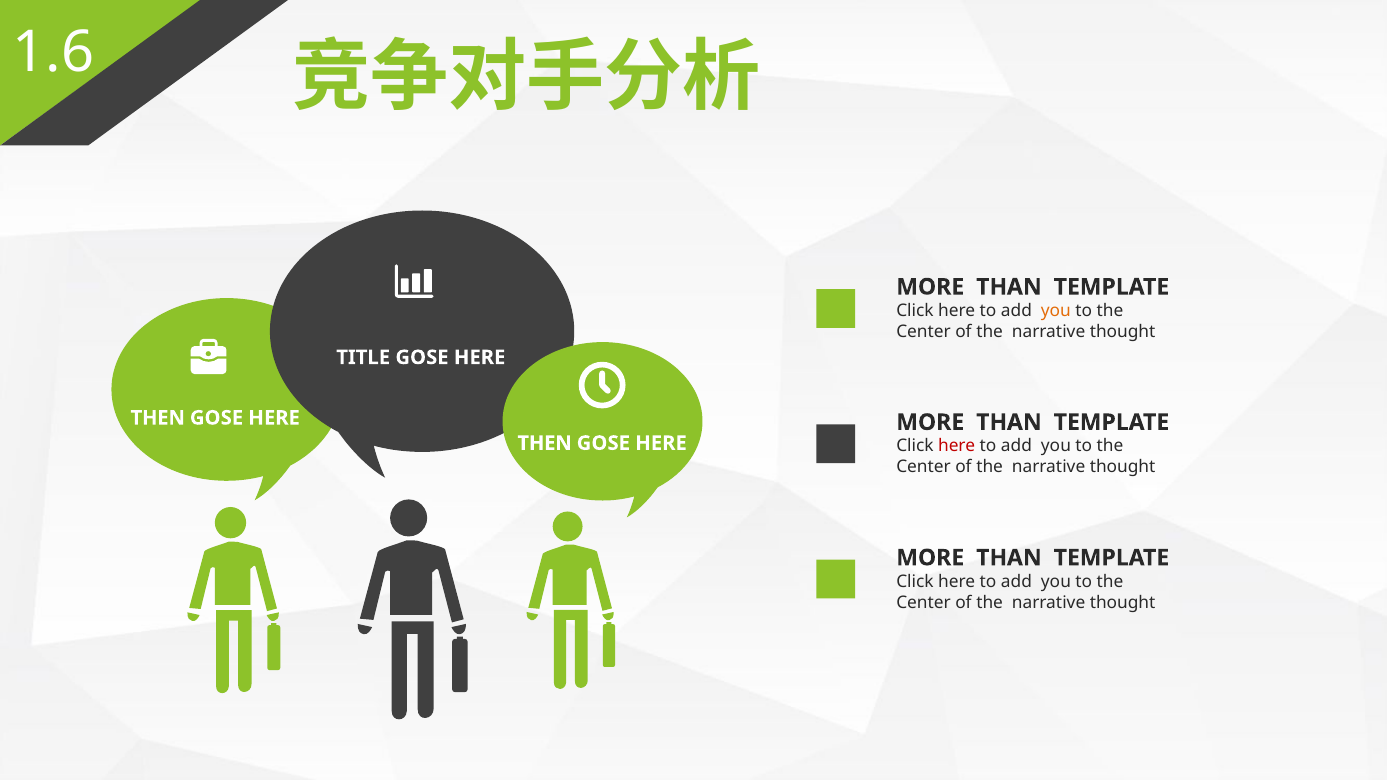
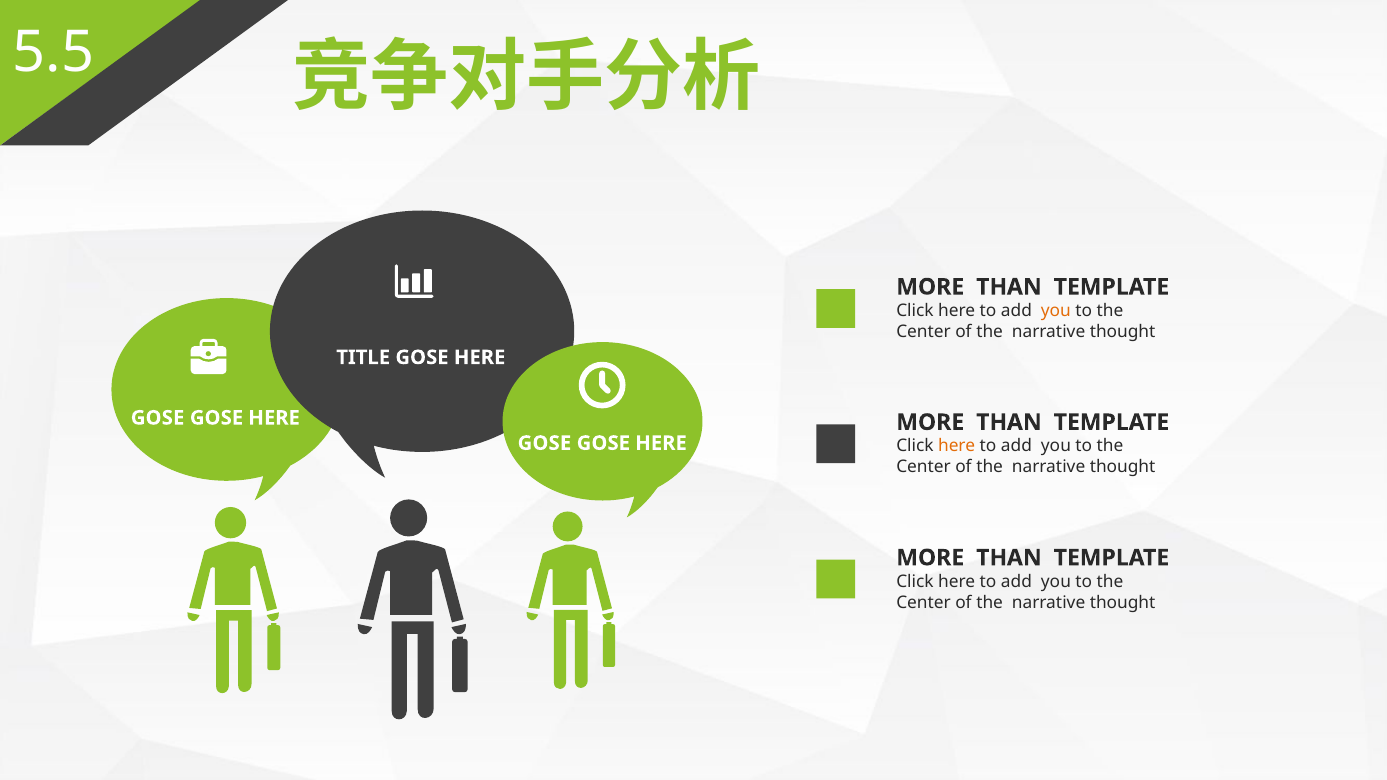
1.6: 1.6 -> 5.5
THEN at (158, 418): THEN -> GOSE
THEN at (545, 443): THEN -> GOSE
here at (957, 446) colour: red -> orange
